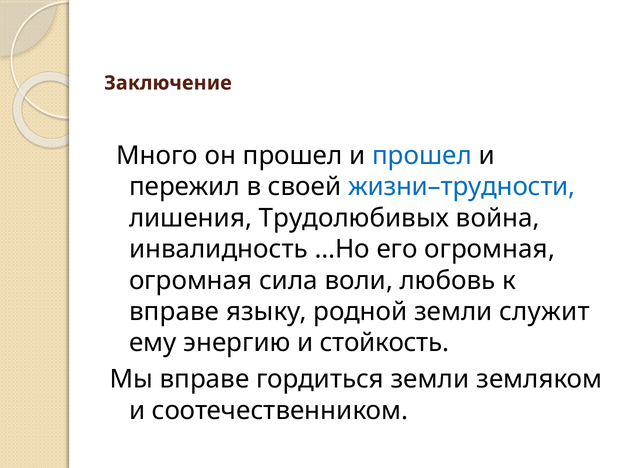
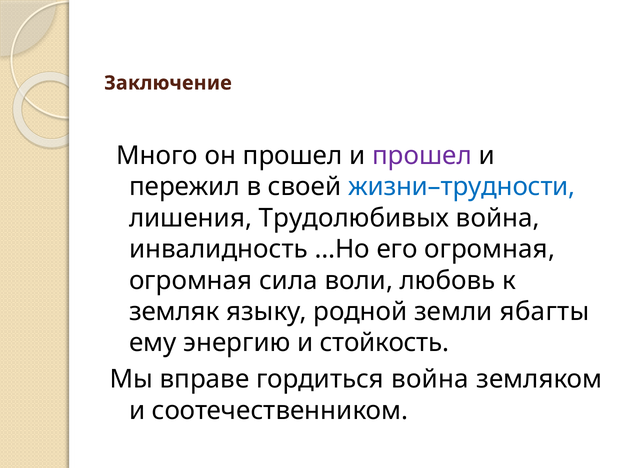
прошел at (422, 156) colour: blue -> purple
вправе at (174, 312): вправе -> земляк
служит: служит -> ябагты
гордиться земли: земли -> война
